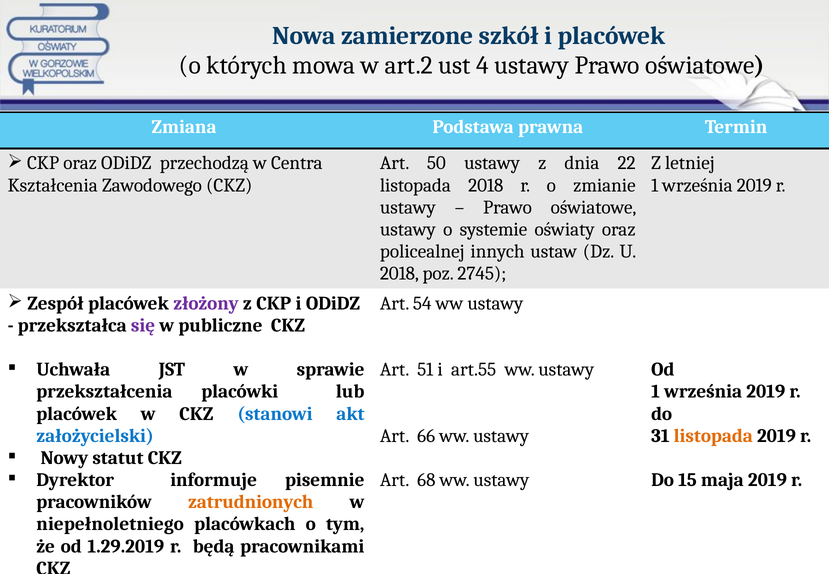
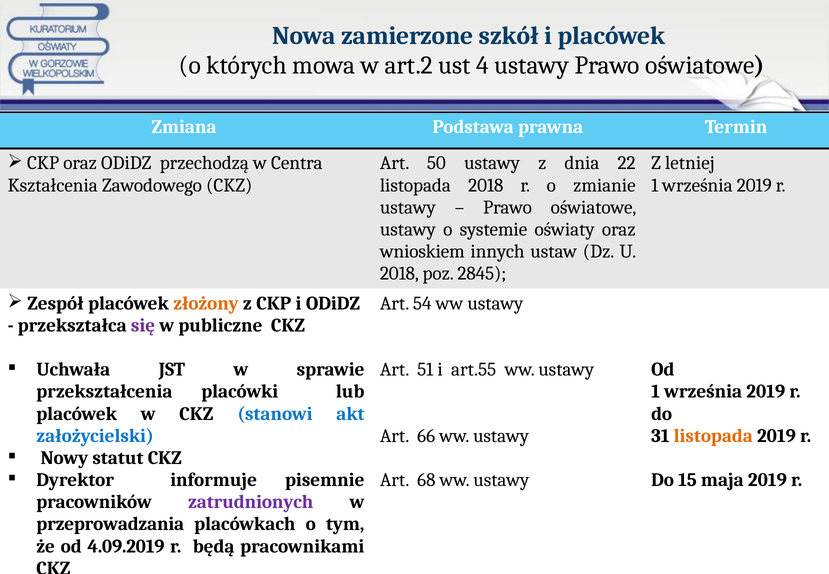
policealnej: policealnej -> wnioskiem
2745: 2745 -> 2845
złożony colour: purple -> orange
zatrudnionych colour: orange -> purple
niepełnoletniego: niepełnoletniego -> przeprowadzania
1.29.2019: 1.29.2019 -> 4.09.2019
